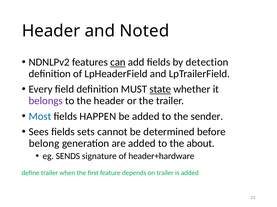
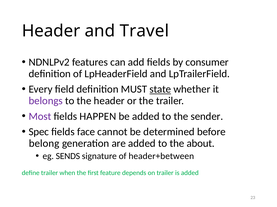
Noted: Noted -> Travel
can underline: present -> none
detection: detection -> consumer
Most colour: blue -> purple
Sees: Sees -> Spec
sets: sets -> face
header+hardware: header+hardware -> header+between
